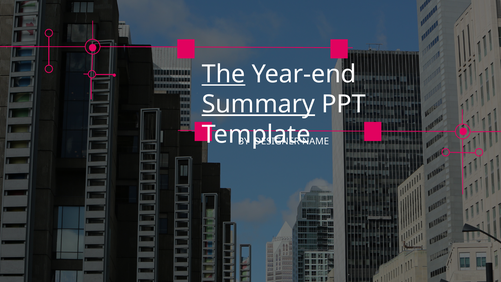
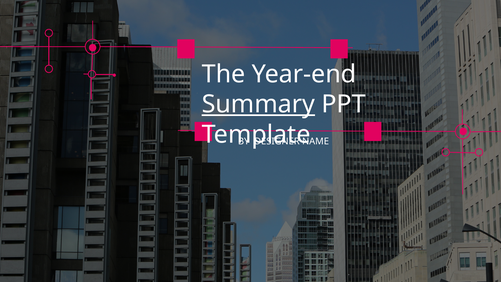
The underline: present -> none
